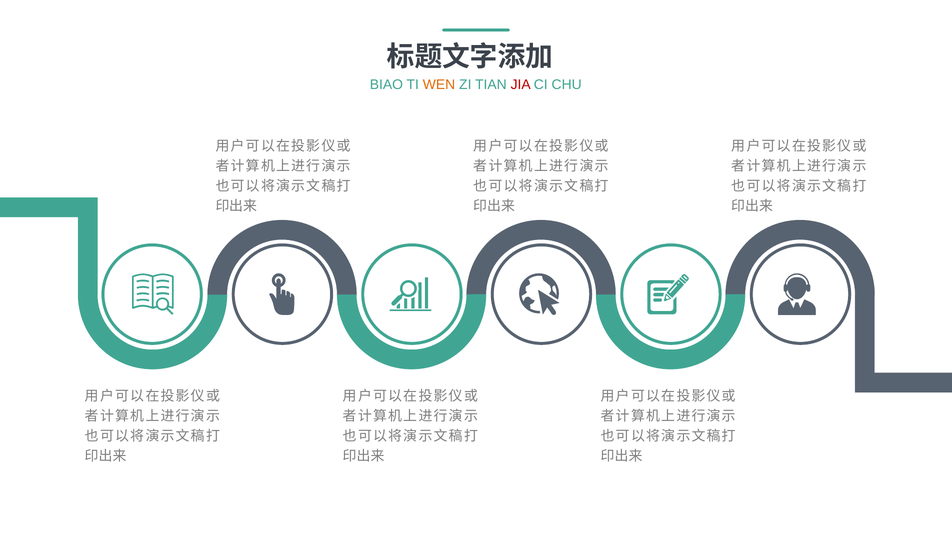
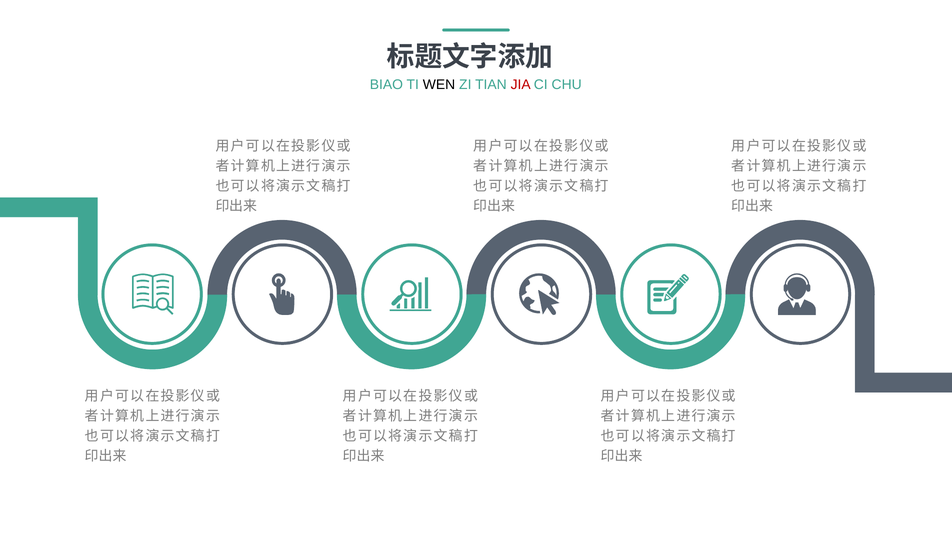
WEN colour: orange -> black
